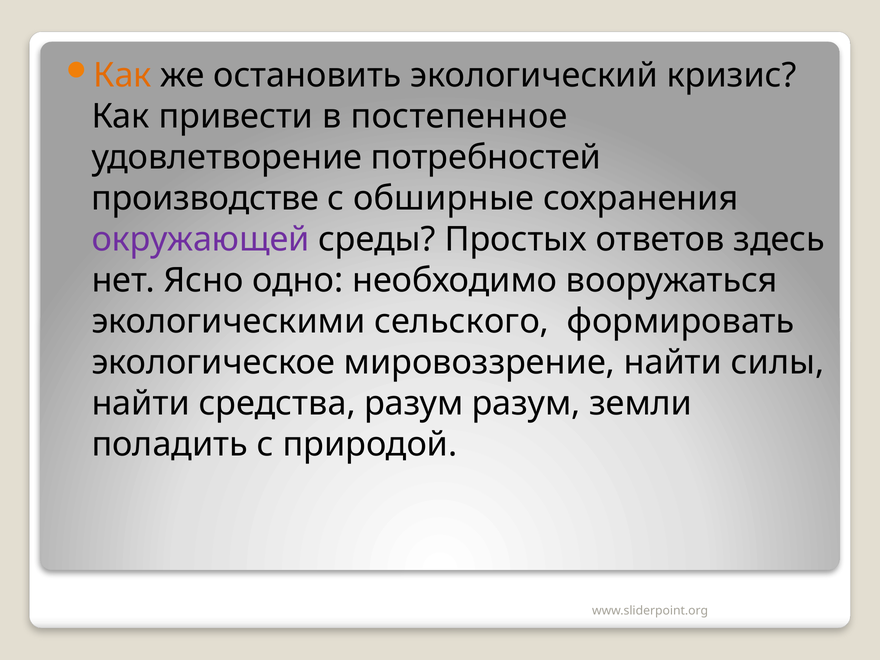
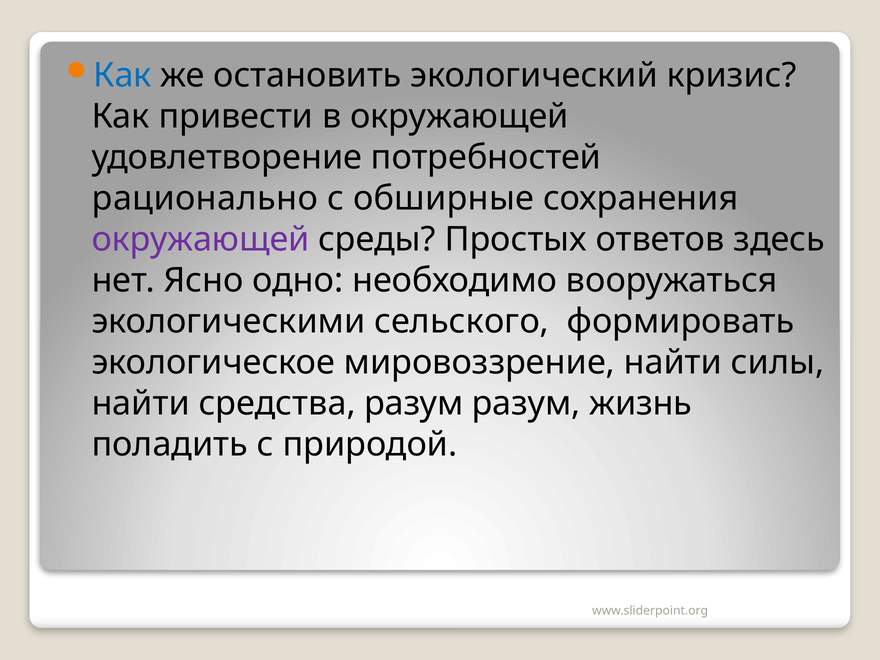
Как at (123, 76) colour: orange -> blue
в постепенное: постепенное -> окружающей
производстве: производстве -> рационально
земли: земли -> жизнь
